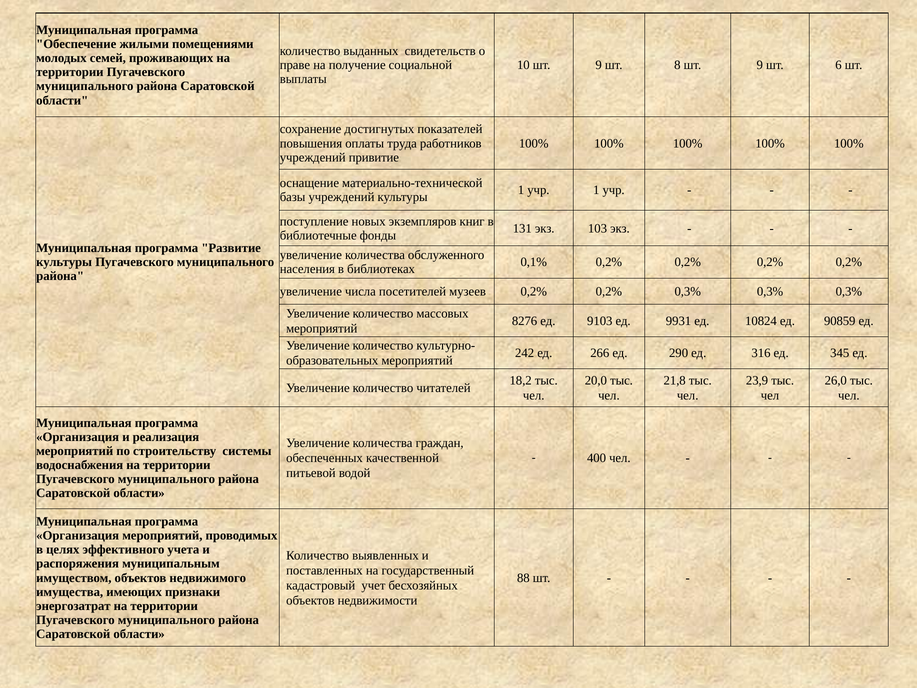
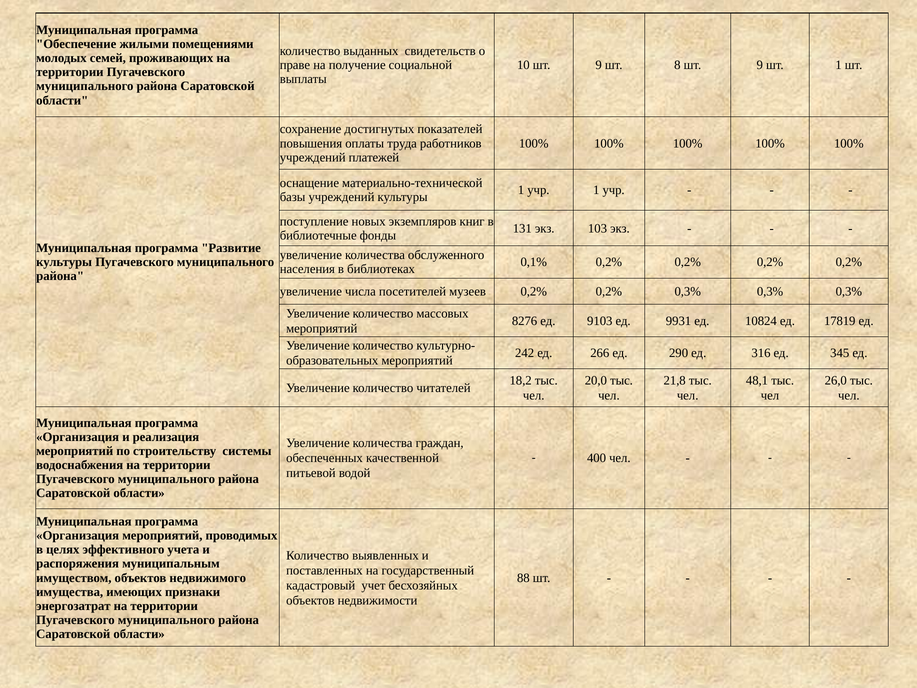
шт 6: 6 -> 1
привитие: привитие -> платежей
90859: 90859 -> 17819
23,9: 23,9 -> 48,1
